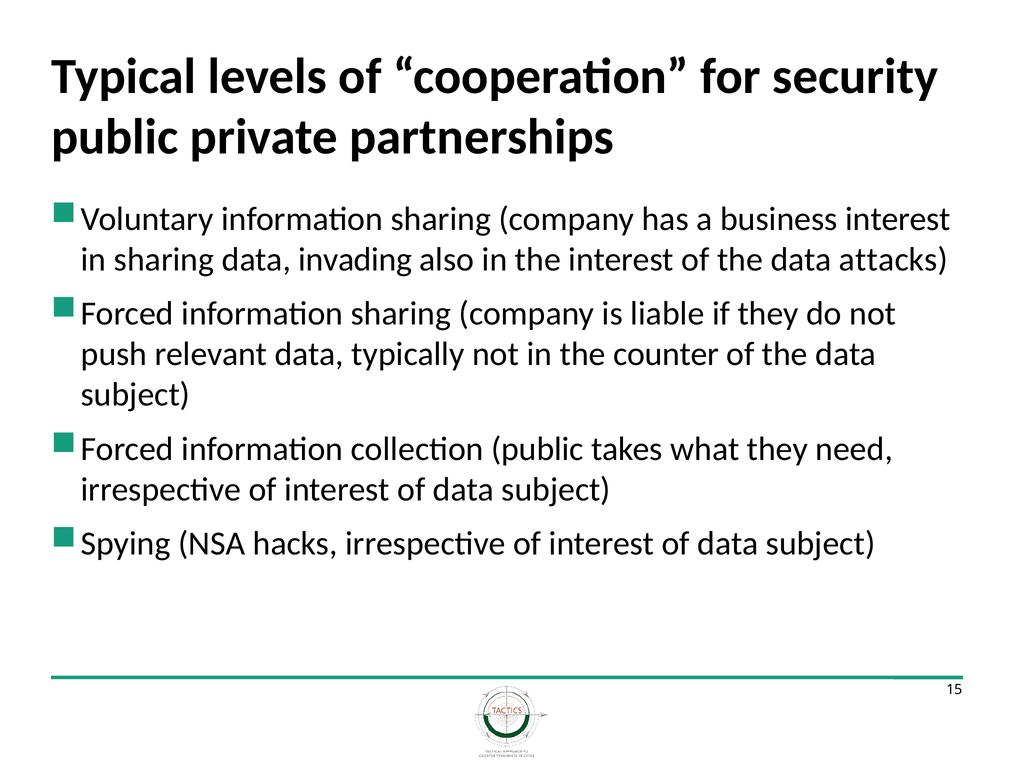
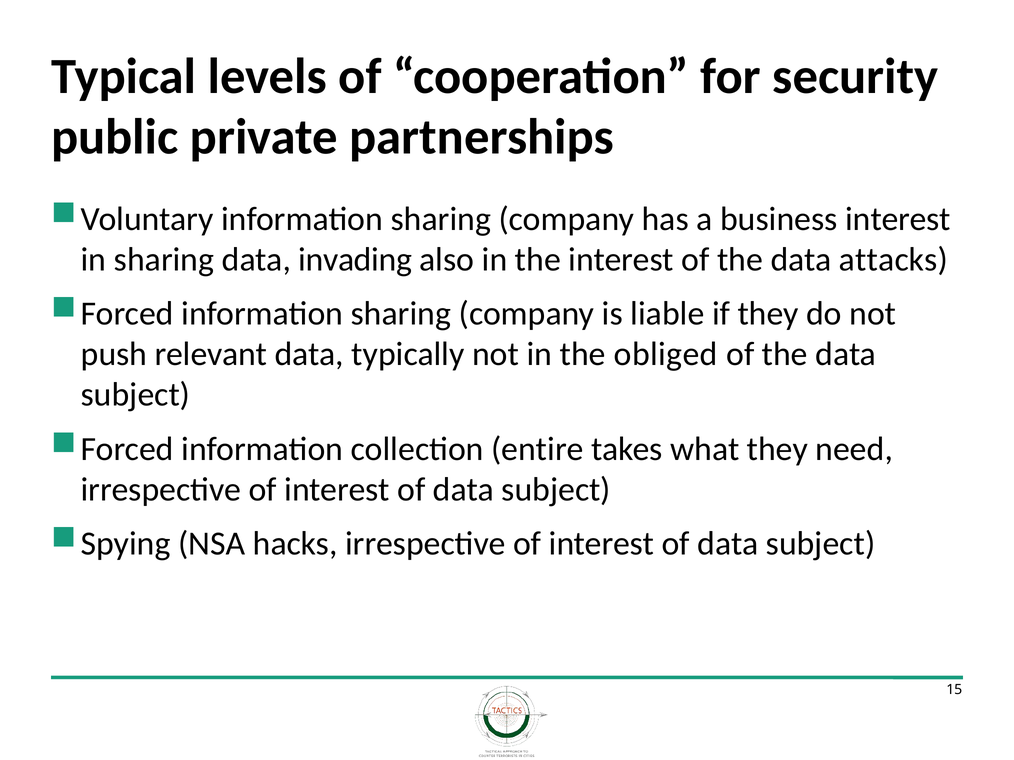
counter: counter -> obliged
collection public: public -> entire
